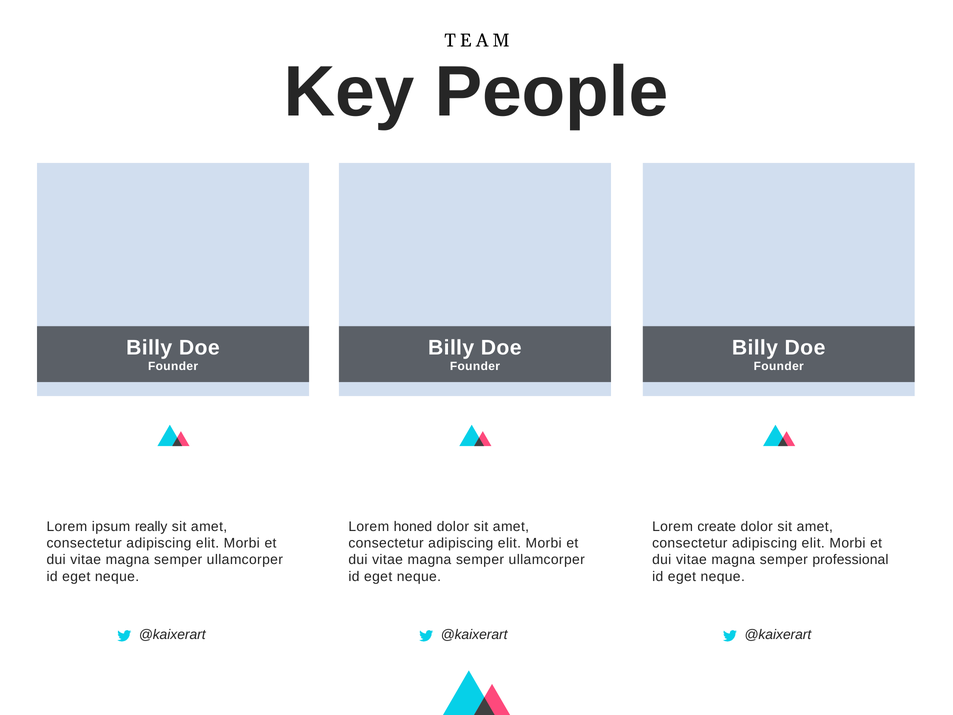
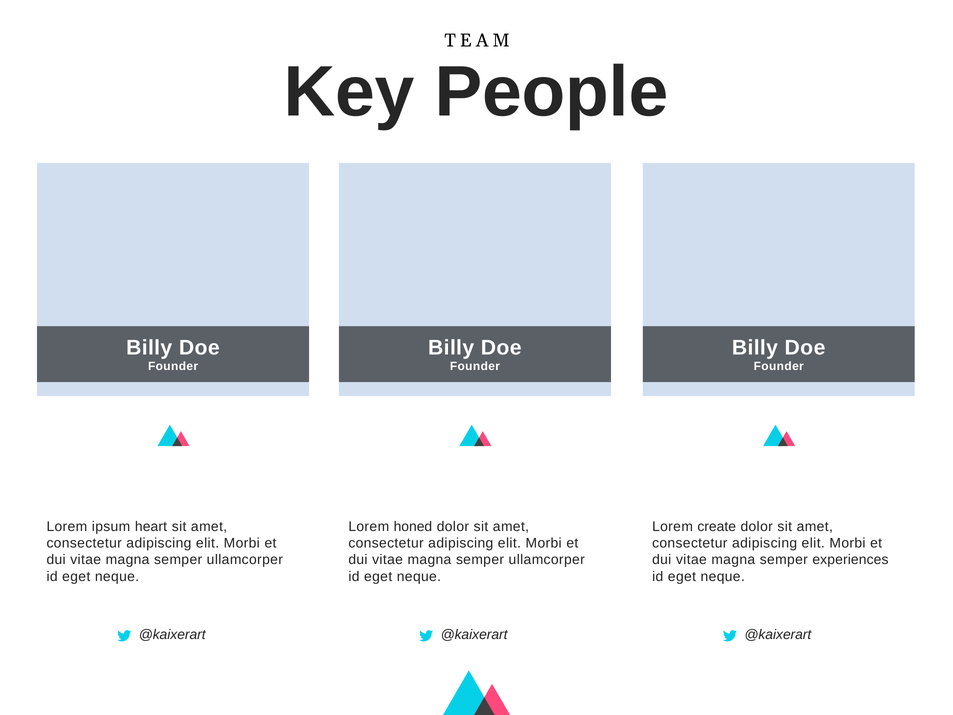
really: really -> heart
professional: professional -> experiences
